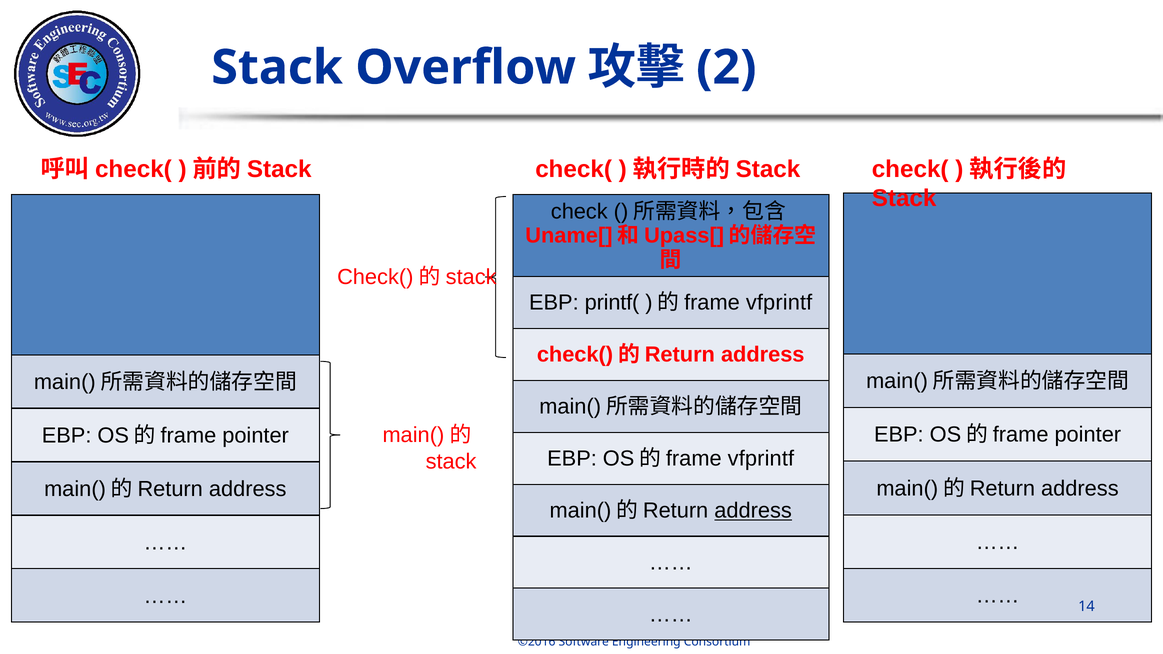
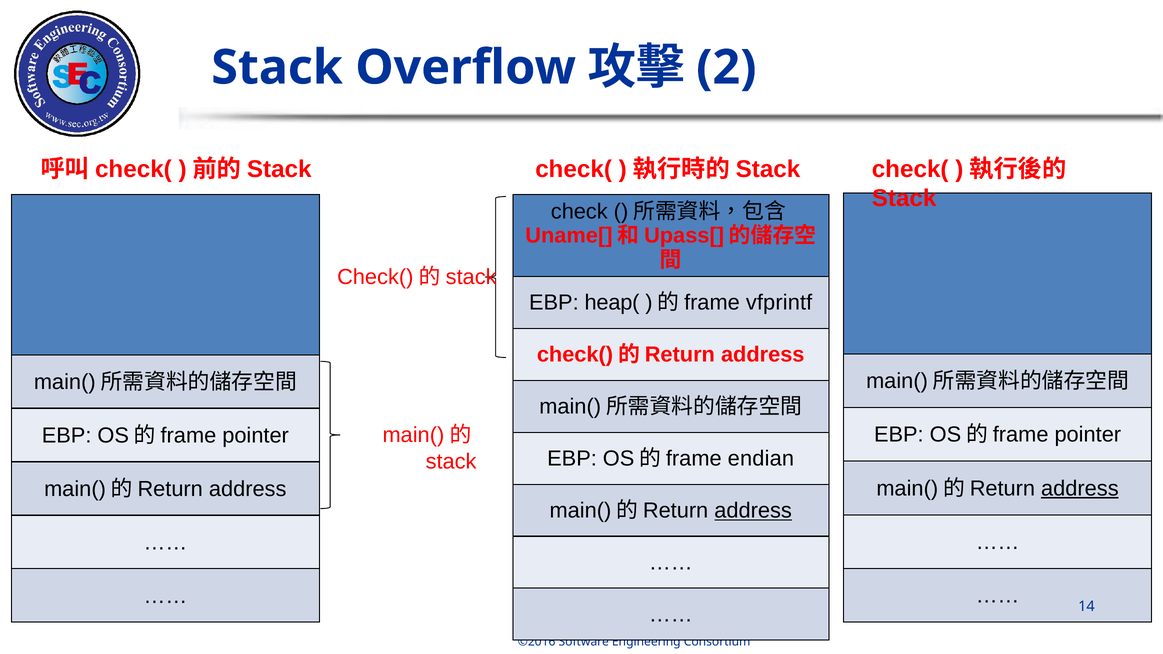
printf(: printf( -> heap(
vfprintf at (761, 459): vfprintf -> endian
address at (1080, 488) underline: none -> present
